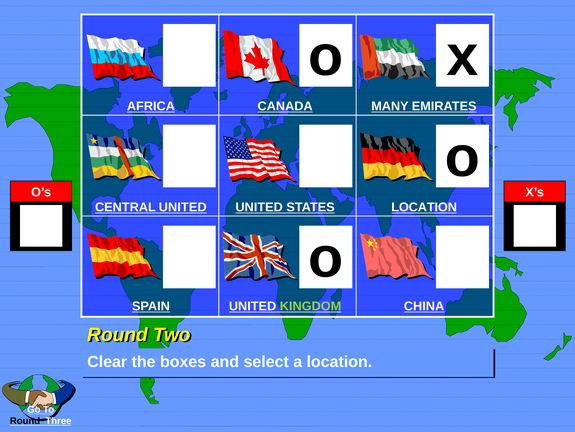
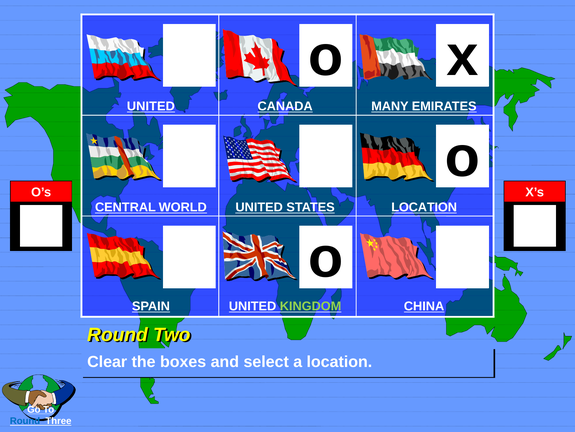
AFRICA at (151, 106): AFRICA -> UNITED
CENTRAL UNITED: UNITED -> WORLD
Round at (25, 420) colour: black -> blue
